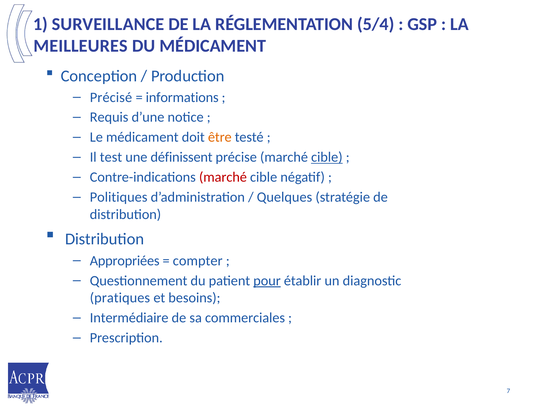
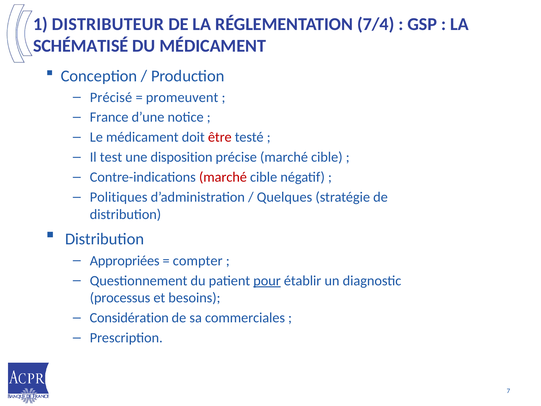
SURVEILLANCE: SURVEILLANCE -> DISTRIBUTEUR
5/4: 5/4 -> 7/4
MEILLEURES: MEILLEURES -> SCHÉMATISÉ
informations: informations -> promeuvent
Requis: Requis -> France
être colour: orange -> red
définissent: définissent -> disposition
cible at (327, 157) underline: present -> none
pratiques: pratiques -> processus
Intermédiaire: Intermédiaire -> Considération
